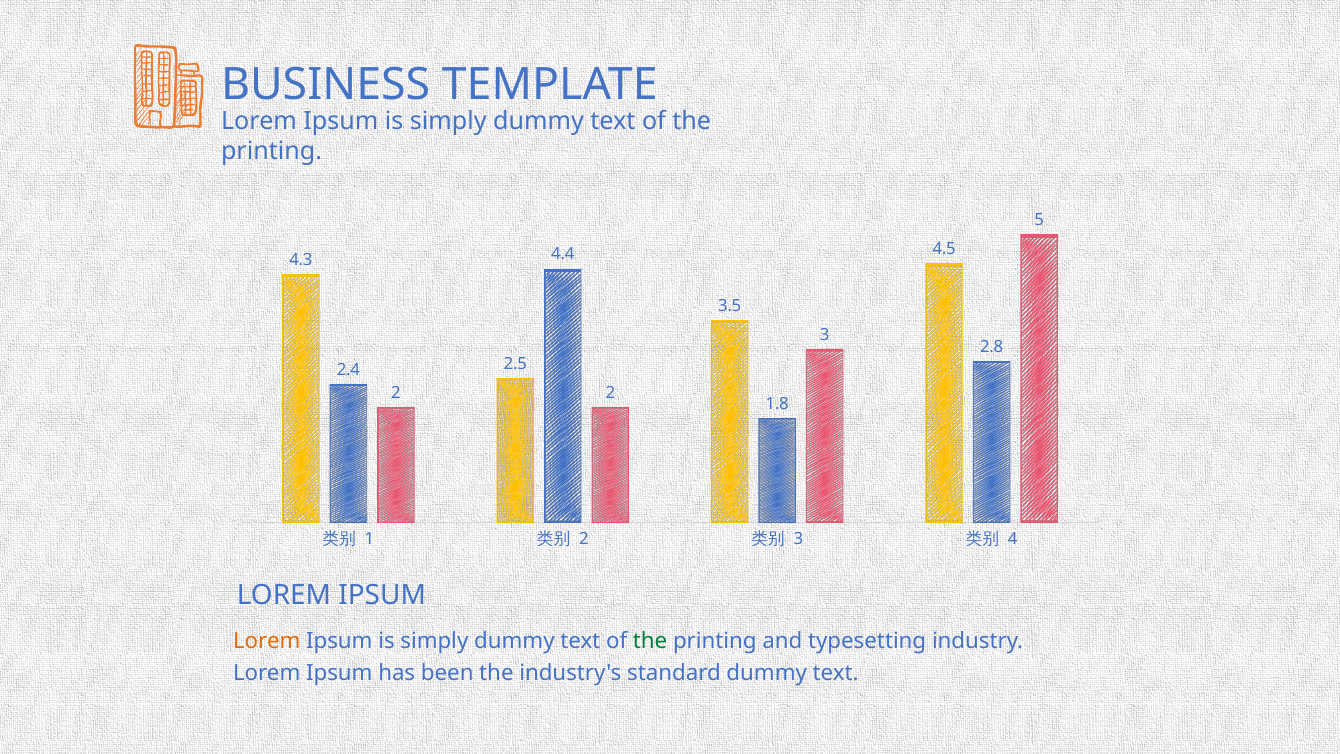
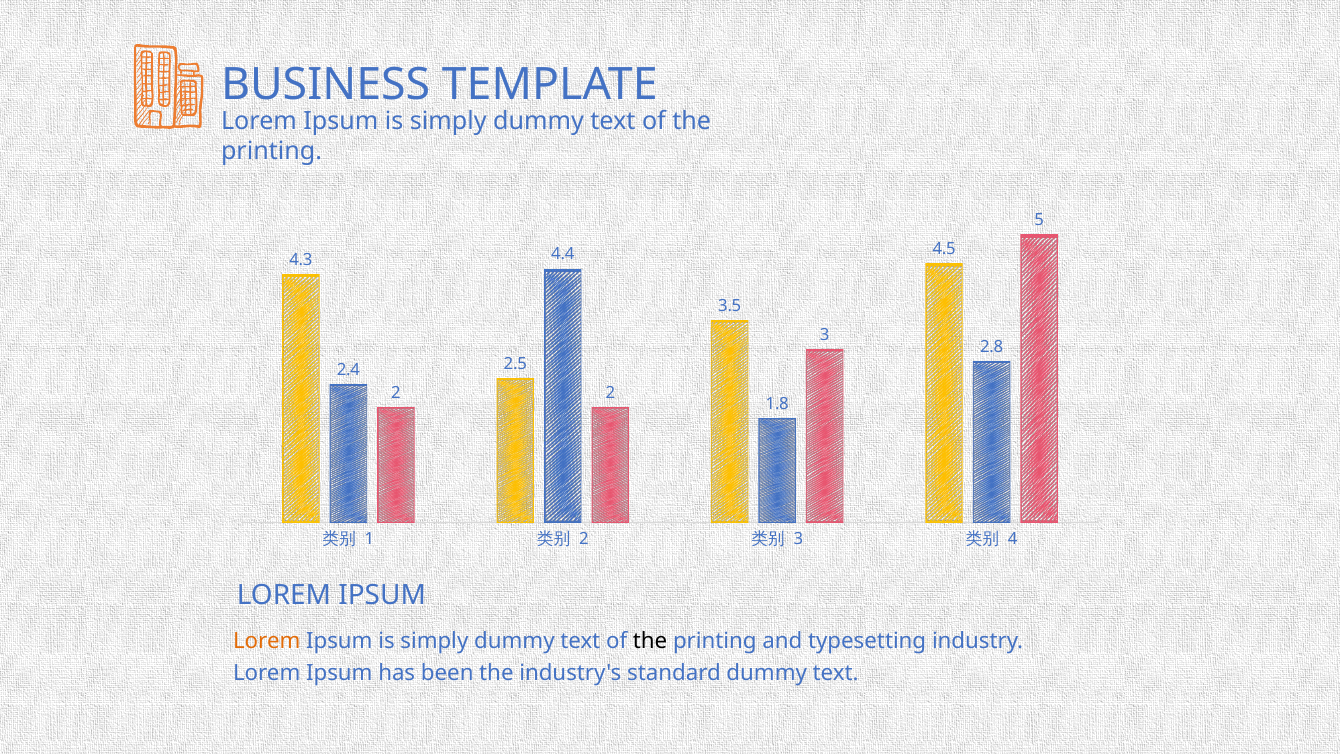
the at (650, 640) colour: green -> black
